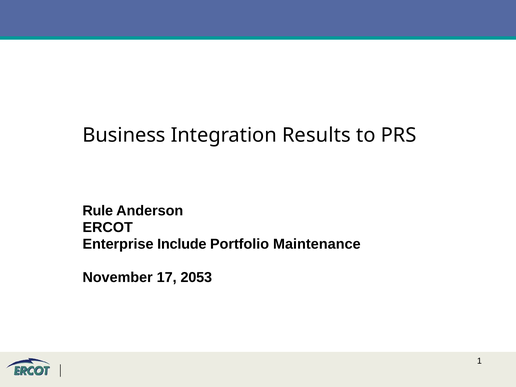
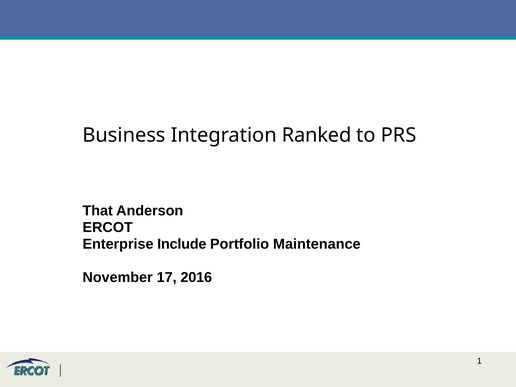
Results: Results -> Ranked
Rule: Rule -> That
2053: 2053 -> 2016
